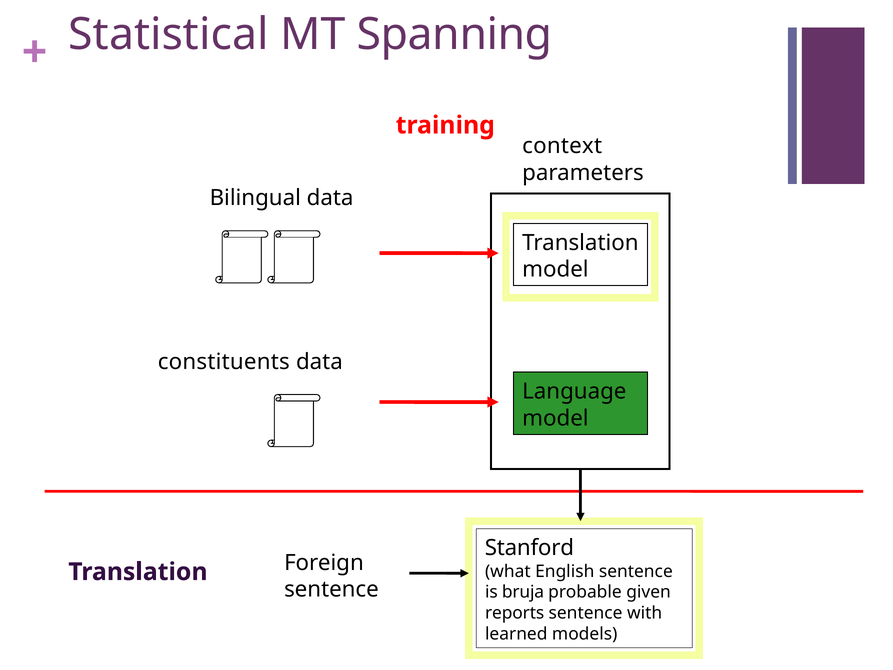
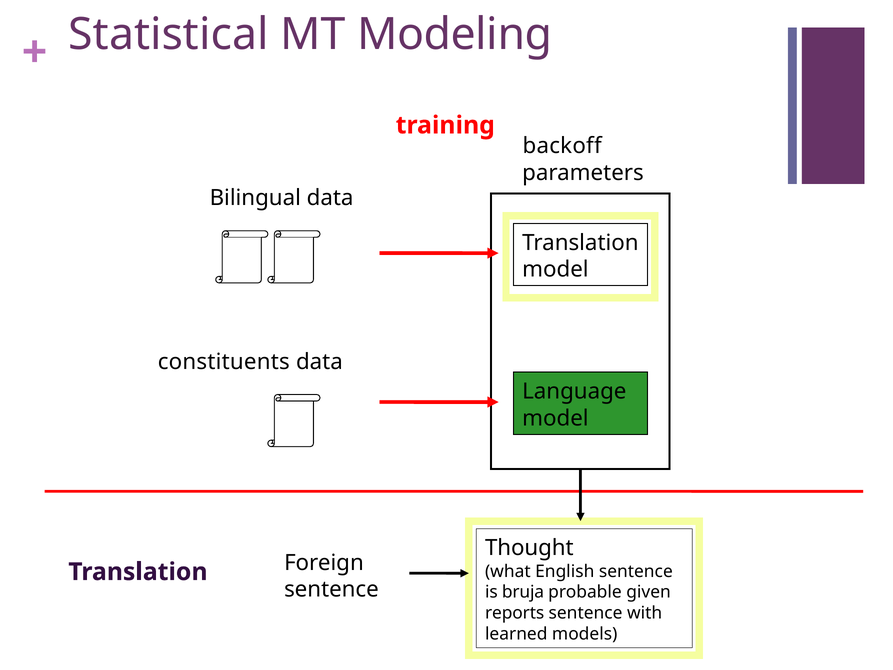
Spanning: Spanning -> Modeling
context: context -> backoff
Stanford: Stanford -> Thought
